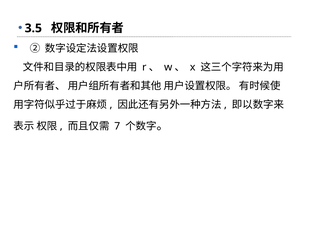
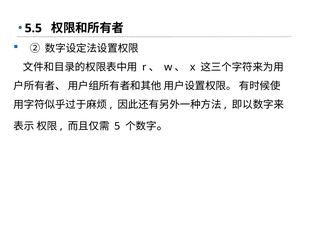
3.5: 3.5 -> 5.5
7: 7 -> 5
